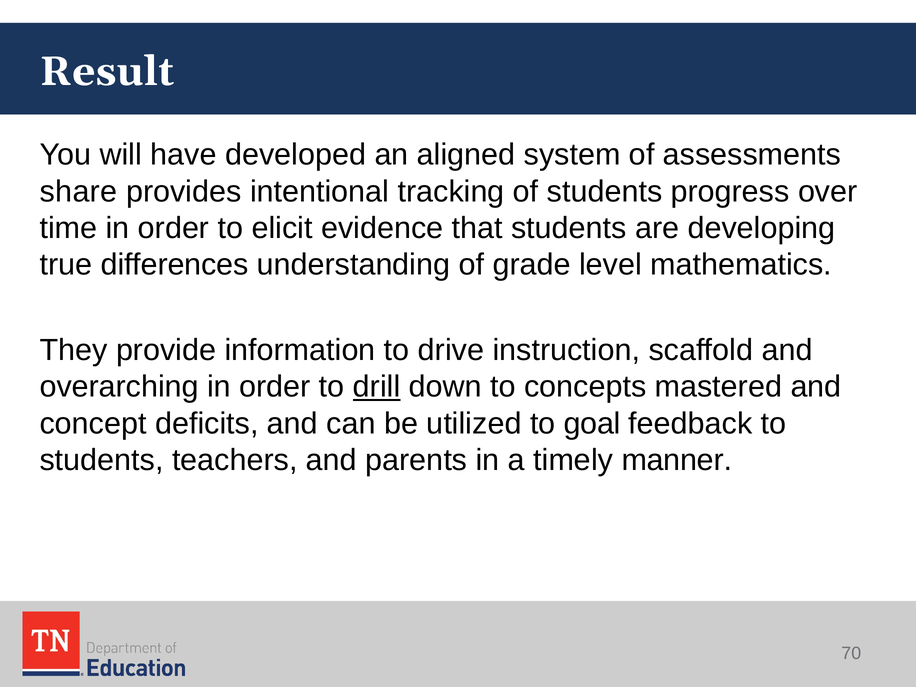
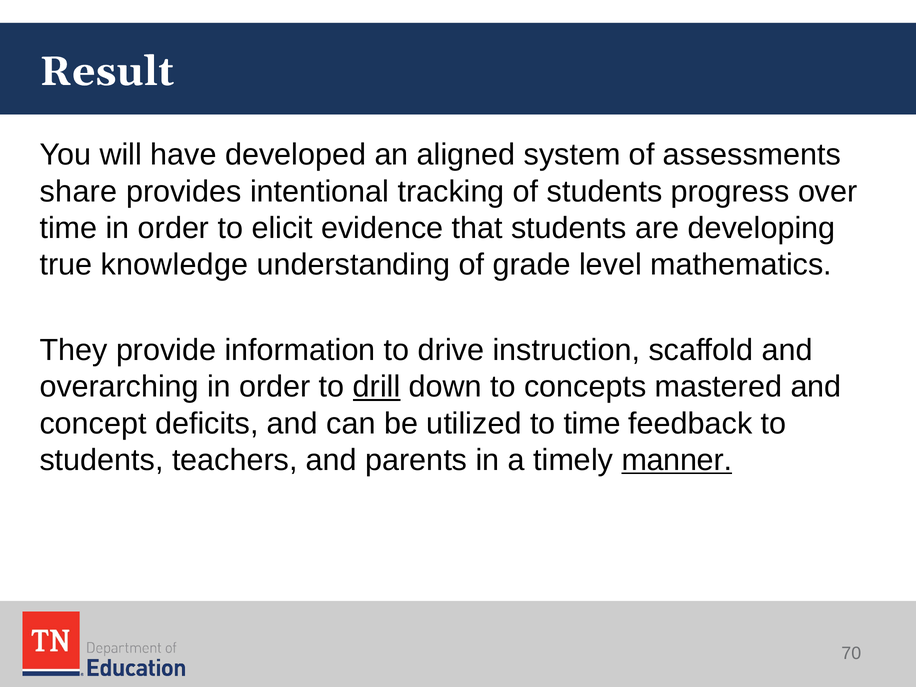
differences: differences -> knowledge
to goal: goal -> time
manner underline: none -> present
